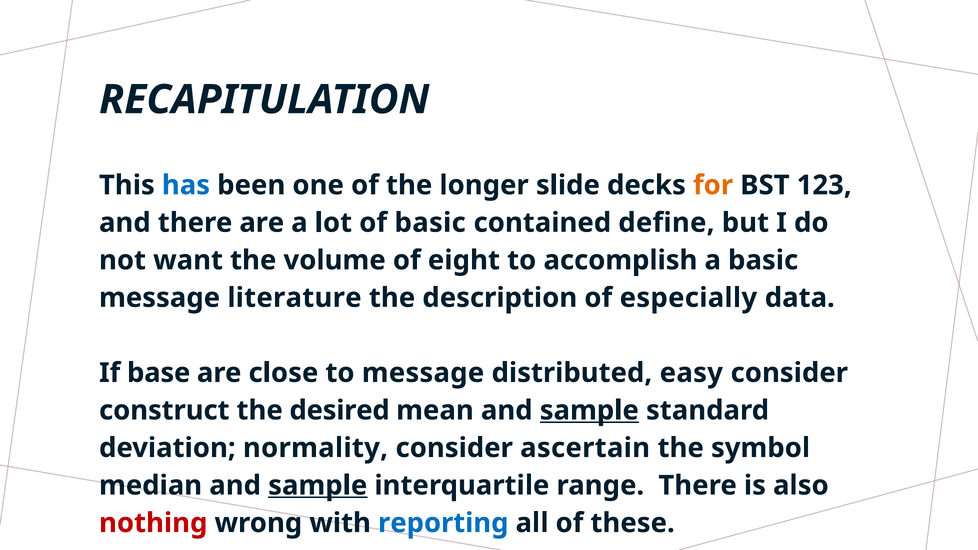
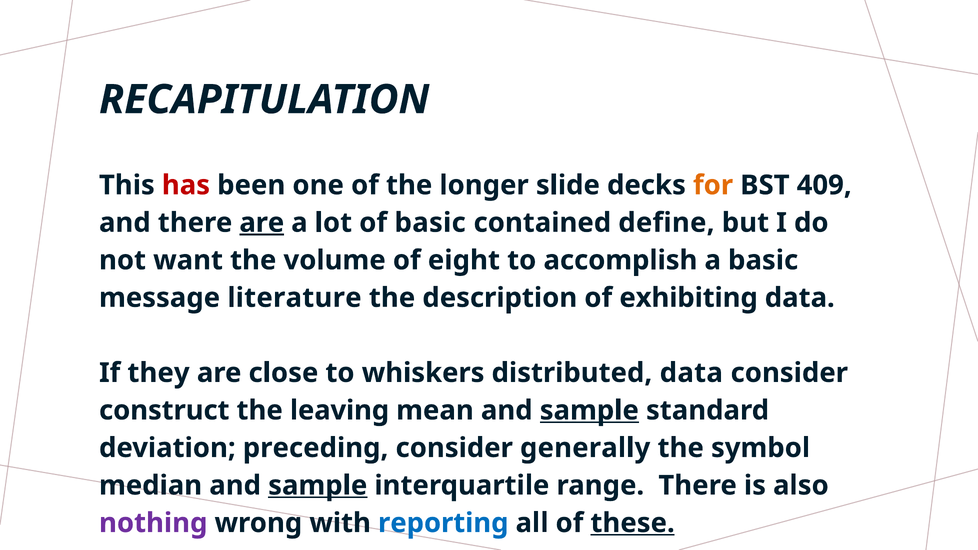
has colour: blue -> red
123: 123 -> 409
are at (262, 223) underline: none -> present
especially: especially -> exhibiting
base: base -> they
to message: message -> whiskers
distributed easy: easy -> data
desired: desired -> leaving
normality: normality -> preceding
ascertain: ascertain -> generally
nothing colour: red -> purple
these underline: none -> present
